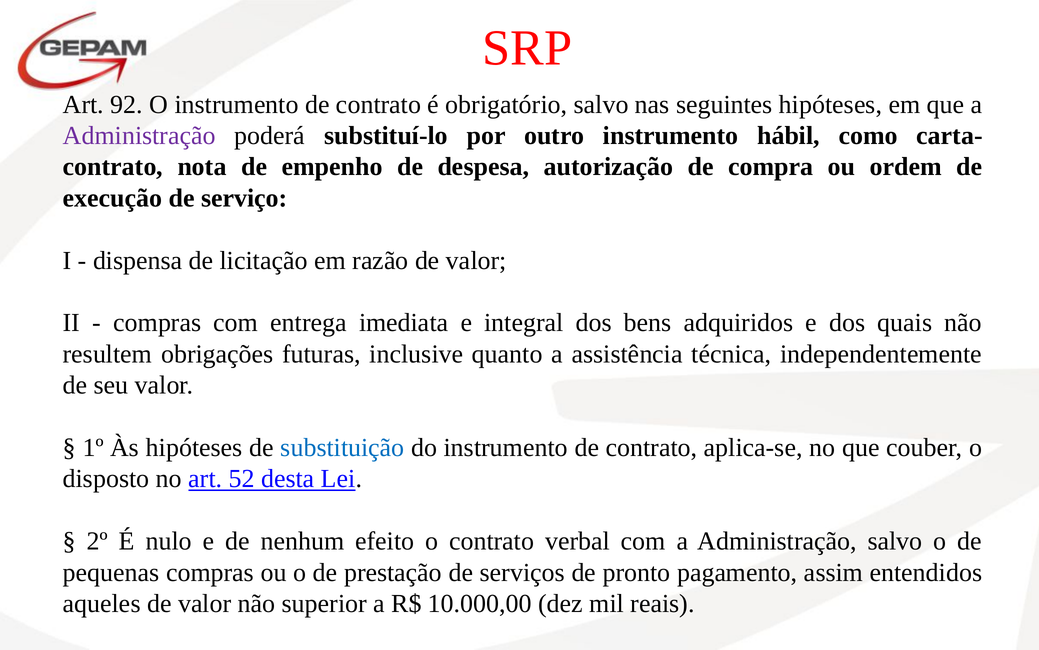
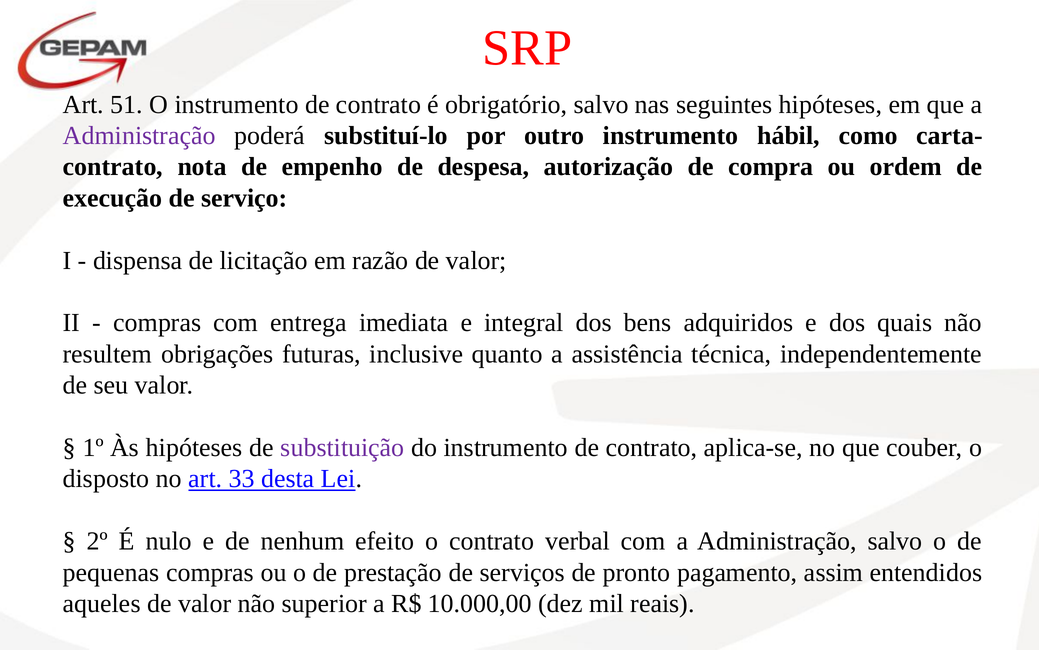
92: 92 -> 51
substituição colour: blue -> purple
52: 52 -> 33
